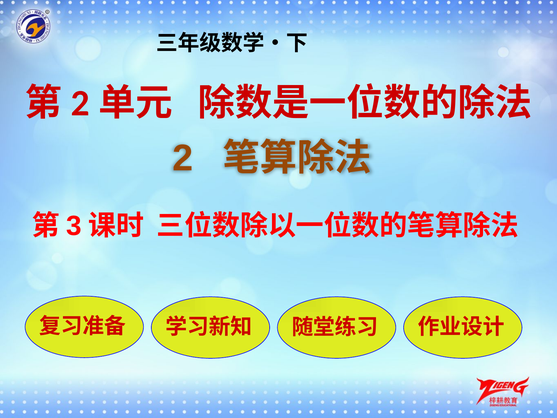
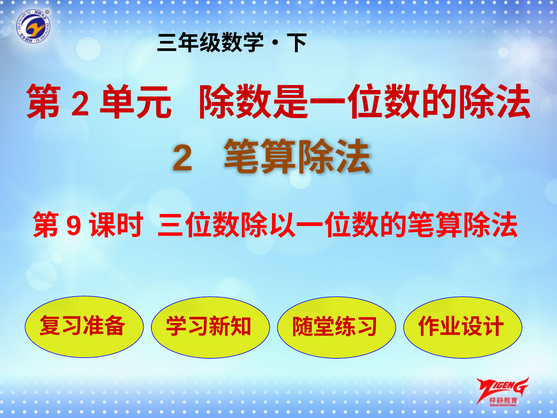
3: 3 -> 9
